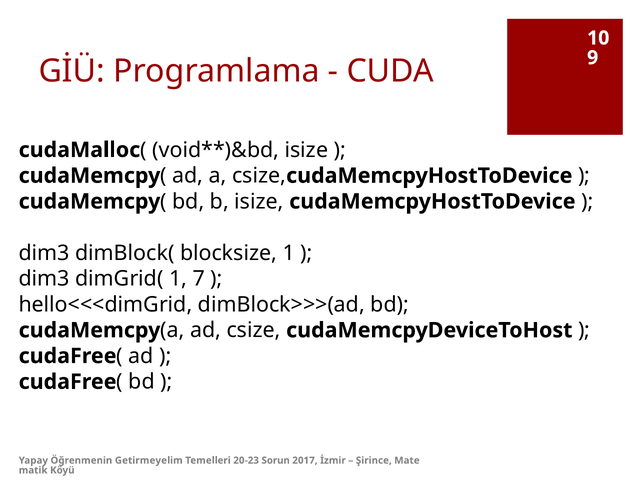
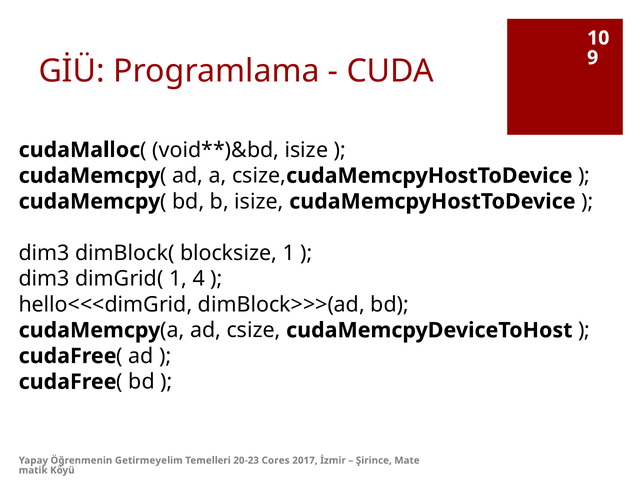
7: 7 -> 4
Sorun: Sorun -> Cores
